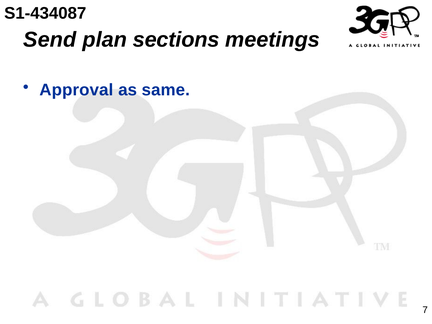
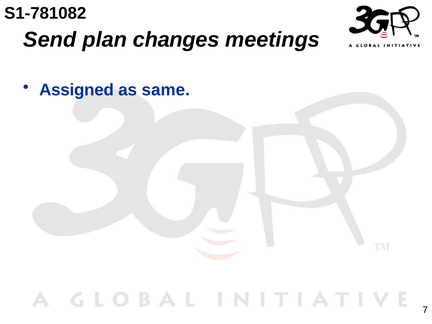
S1-434087: S1-434087 -> S1-781082
sections: sections -> changes
Approval: Approval -> Assigned
